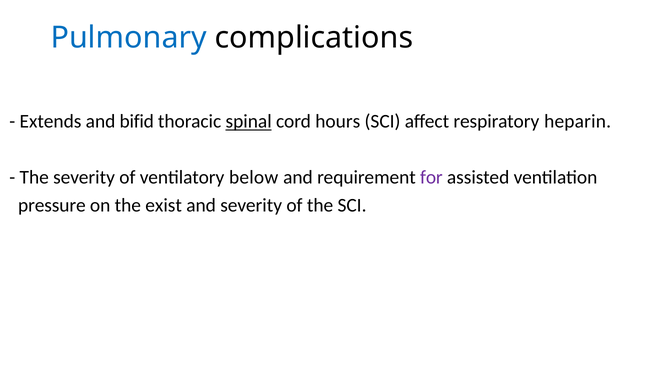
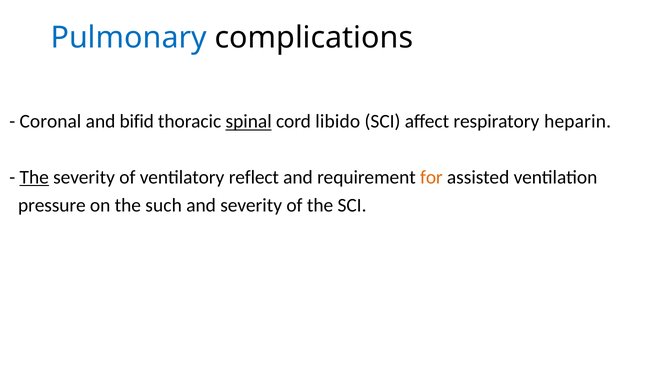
Extends: Extends -> Coronal
hours: hours -> libido
The at (34, 177) underline: none -> present
below: below -> reflect
for colour: purple -> orange
exist: exist -> such
